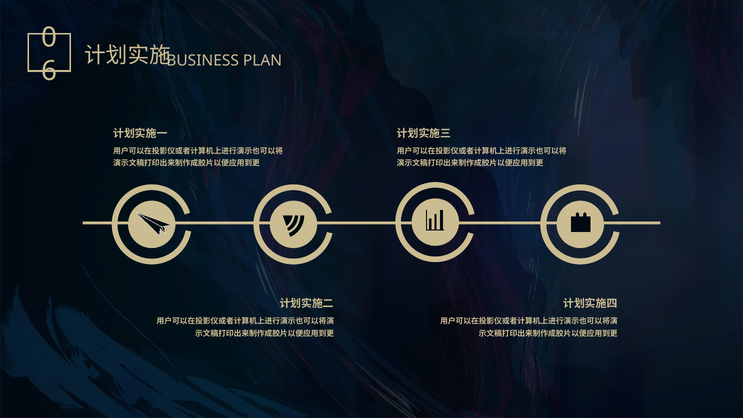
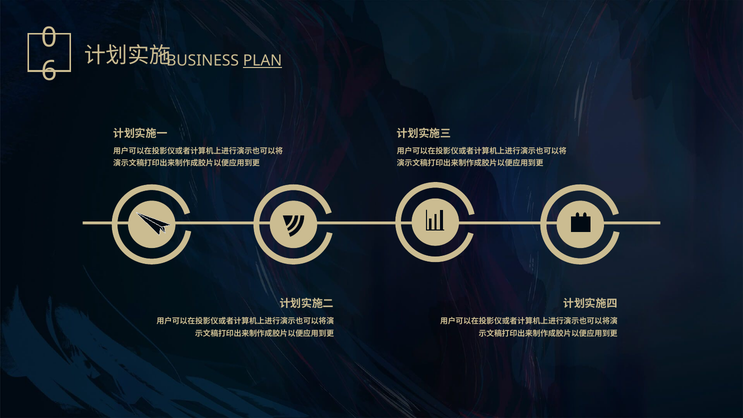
PLAN underline: none -> present
